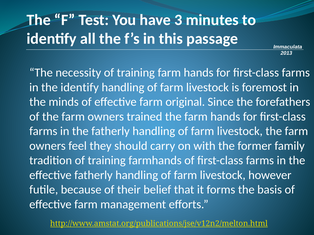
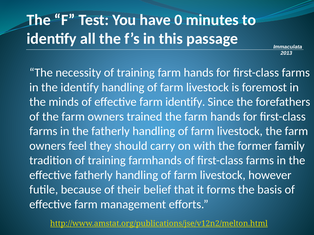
3: 3 -> 0
farm original: original -> identify
